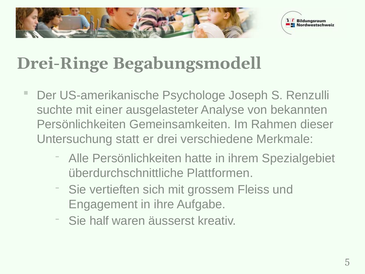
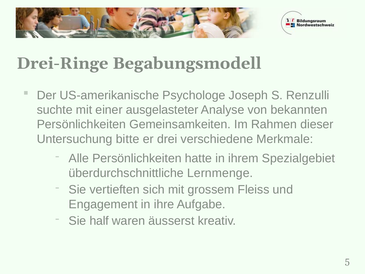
statt: statt -> bitte
Plattformen: Plattformen -> Lernmenge
